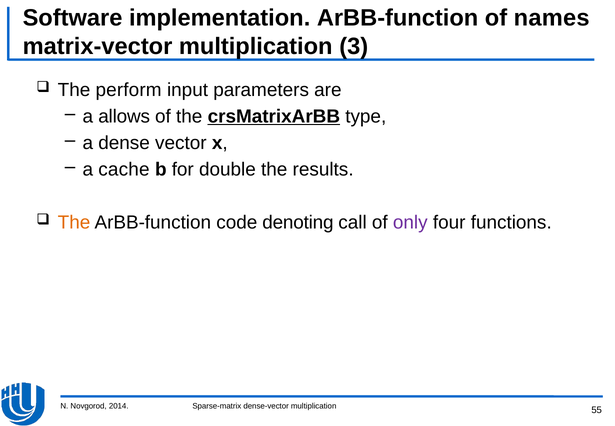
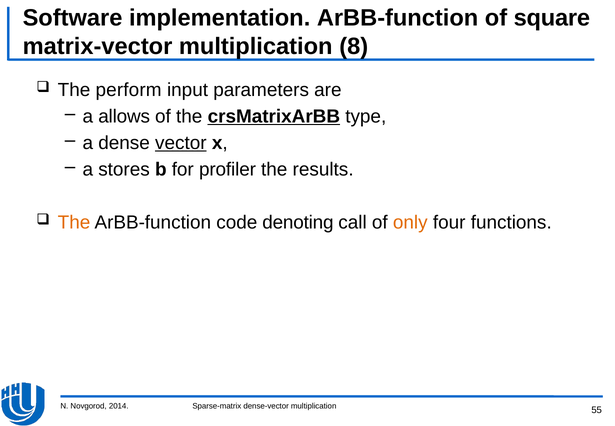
names: names -> square
3: 3 -> 8
vector underline: none -> present
cache: cache -> stores
double: double -> profiler
only colour: purple -> orange
